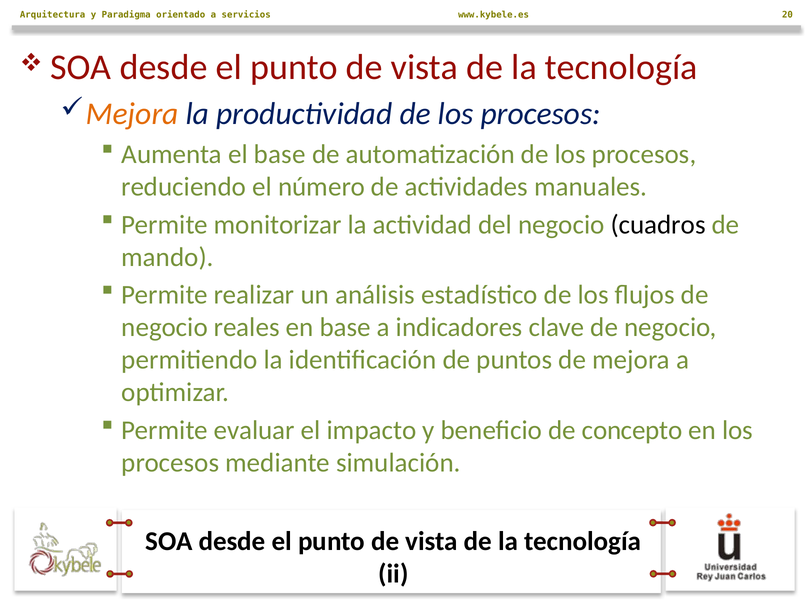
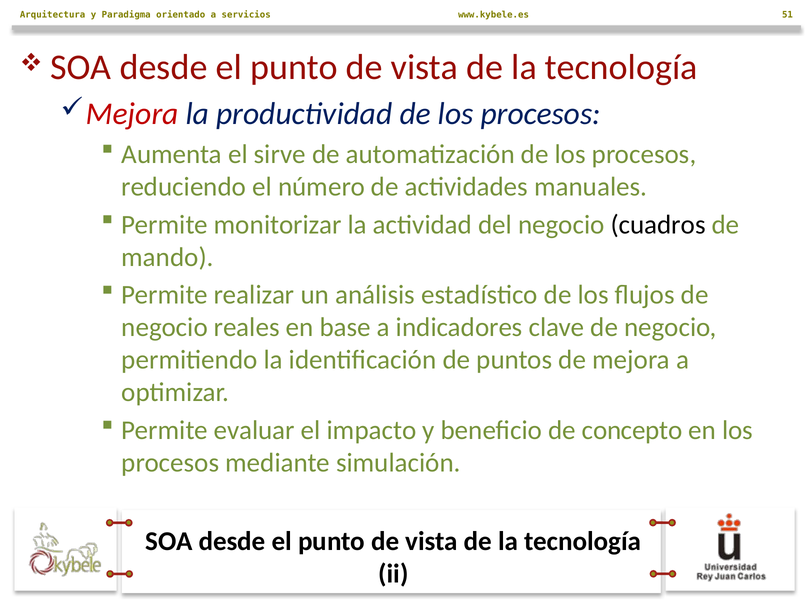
20: 20 -> 51
Mejora at (132, 114) colour: orange -> red
el base: base -> sirve
